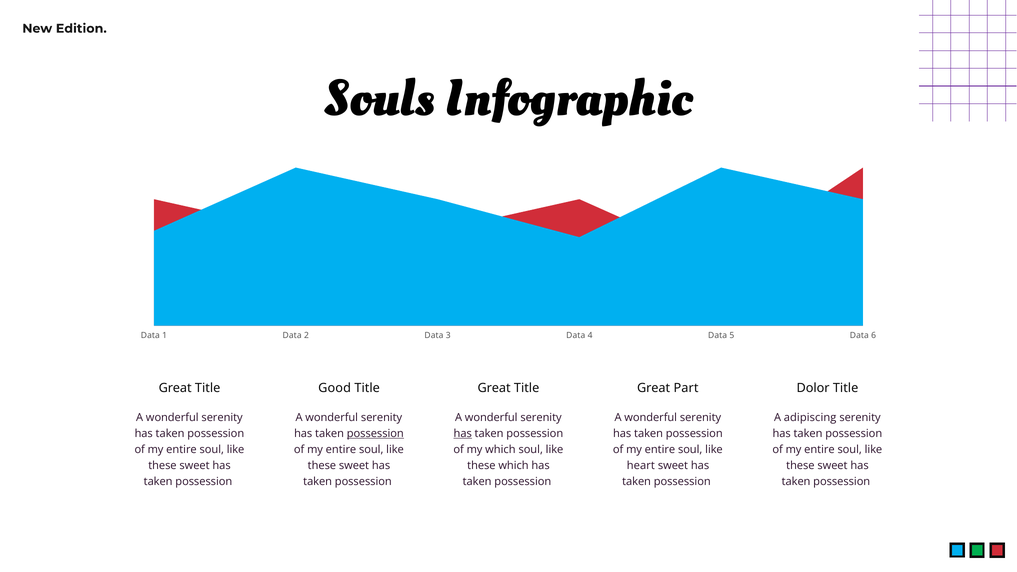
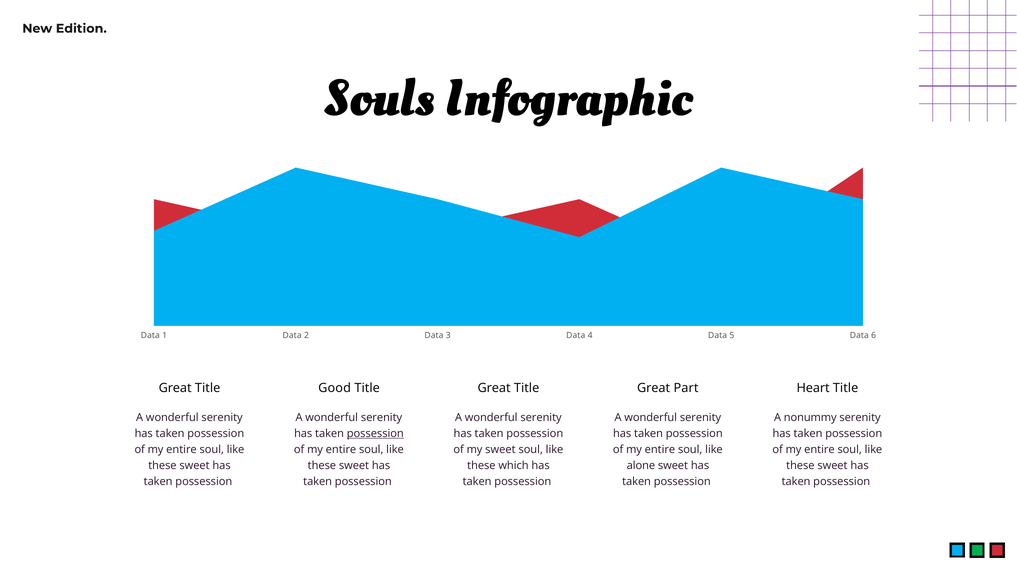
Dolor: Dolor -> Heart
adipiscing: adipiscing -> nonummy
has at (463, 433) underline: present -> none
my which: which -> sweet
heart: heart -> alone
